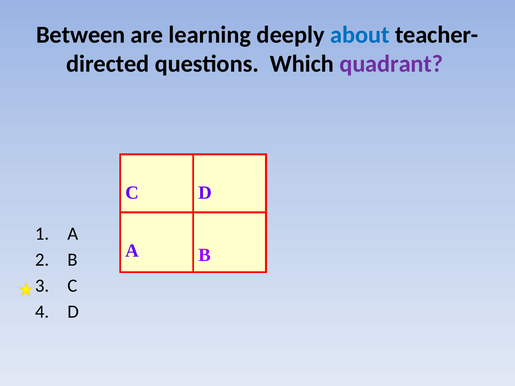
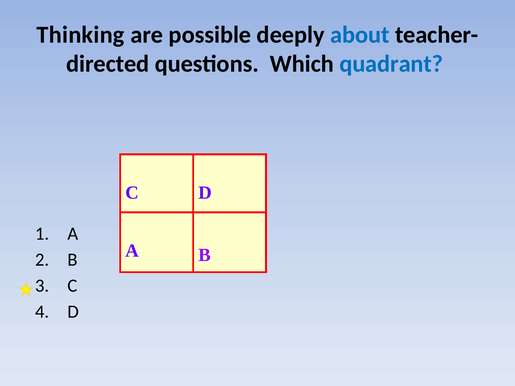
Between: Between -> Thinking
learning: learning -> possible
quadrant colour: purple -> blue
